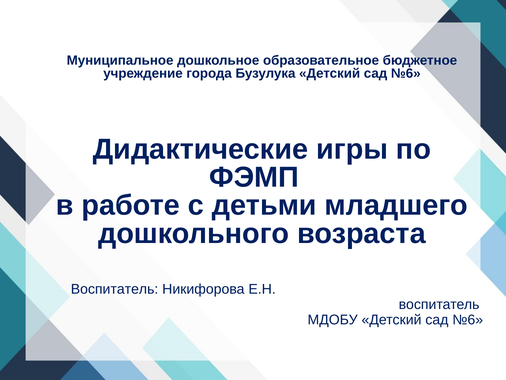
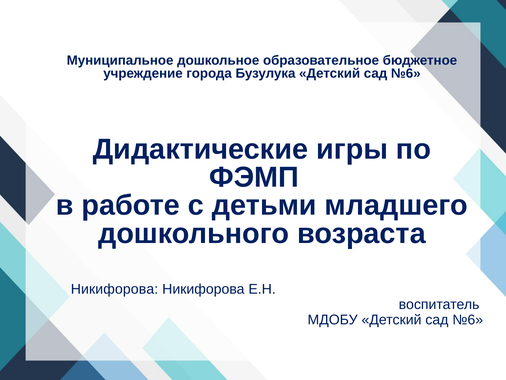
Воспитатель at (115, 289): Воспитатель -> Никифорова
